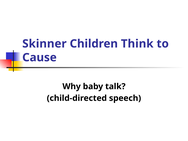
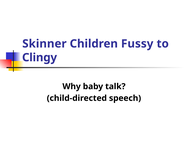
Think: Think -> Fussy
Cause: Cause -> Clingy
